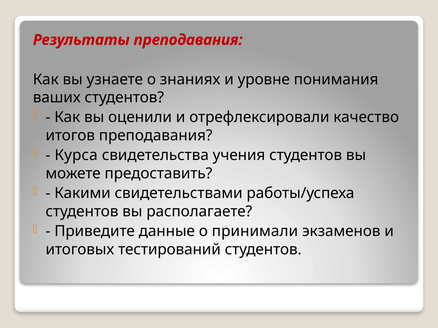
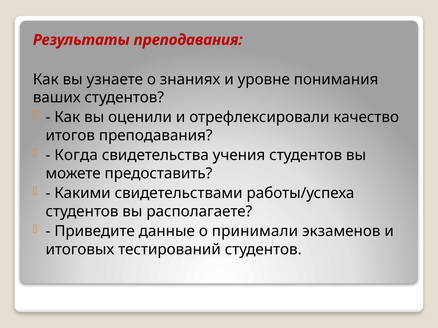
Курса: Курса -> Когда
